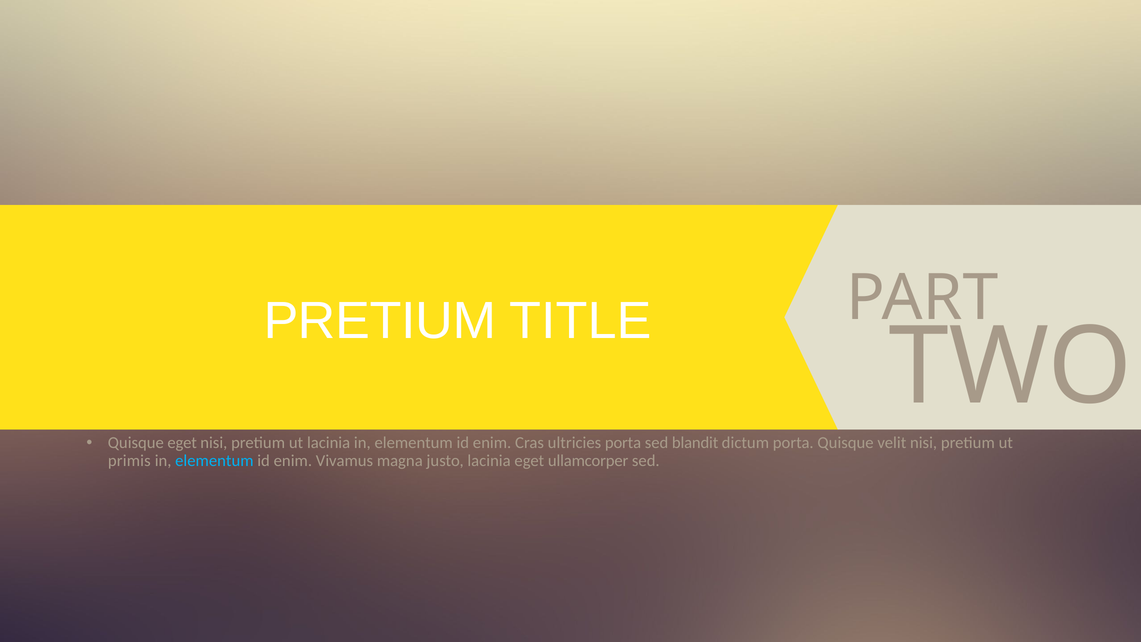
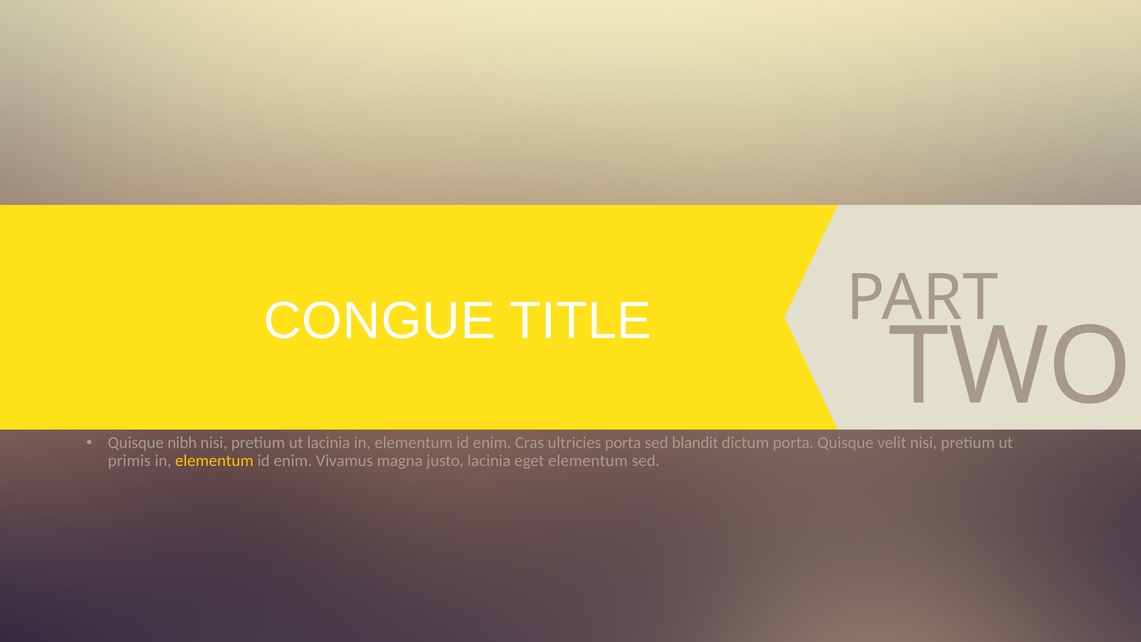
PRETIUM at (380, 321): PRETIUM -> CONGUE
Quisque eget: eget -> nibh
elementum at (214, 461) colour: light blue -> yellow
eget ullamcorper: ullamcorper -> elementum
